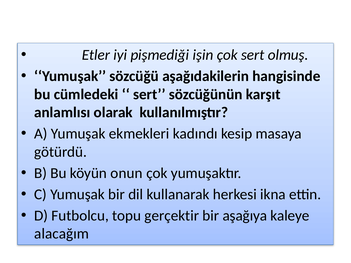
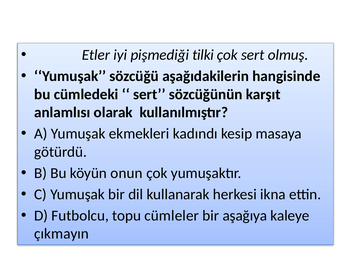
işin: işin -> tilki
gerçektir: gerçektir -> cümleler
alacağım: alacağım -> çıkmayın
